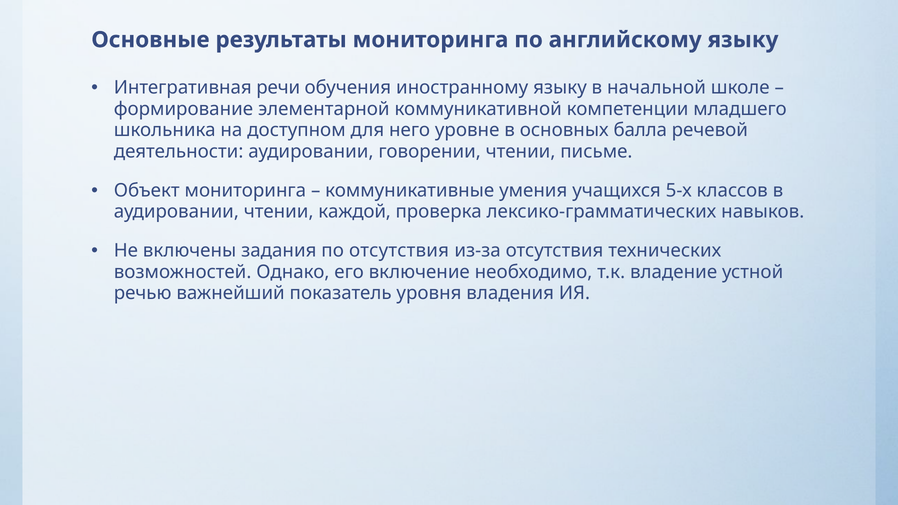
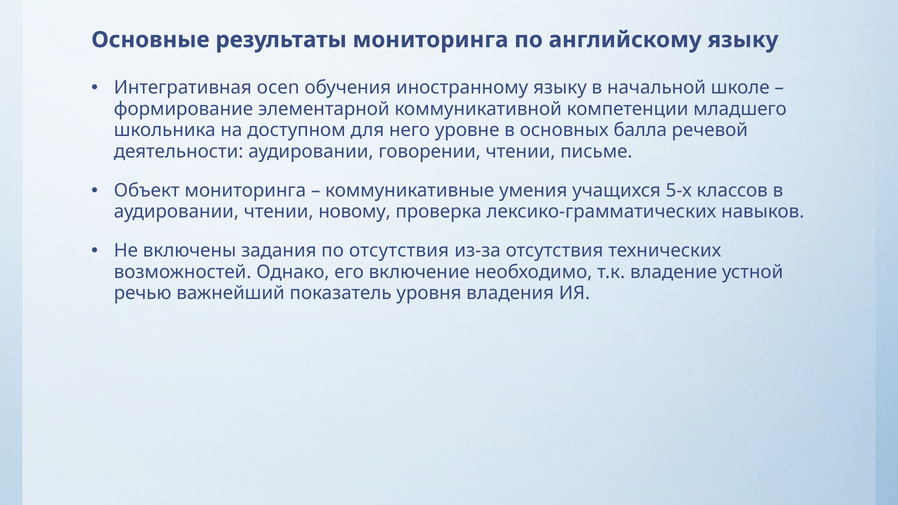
речи: речи -> ocen
каждой: каждой -> новому
